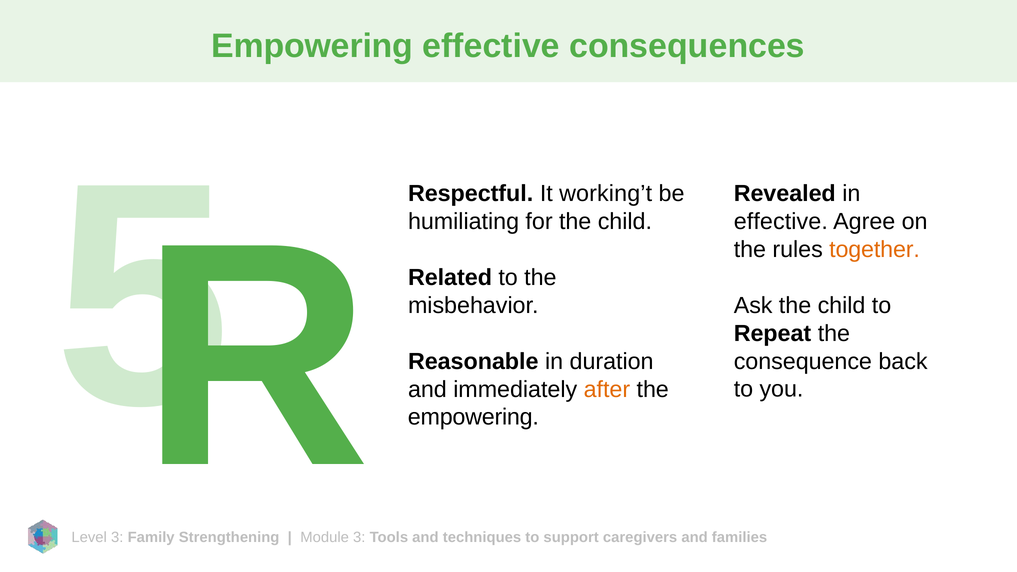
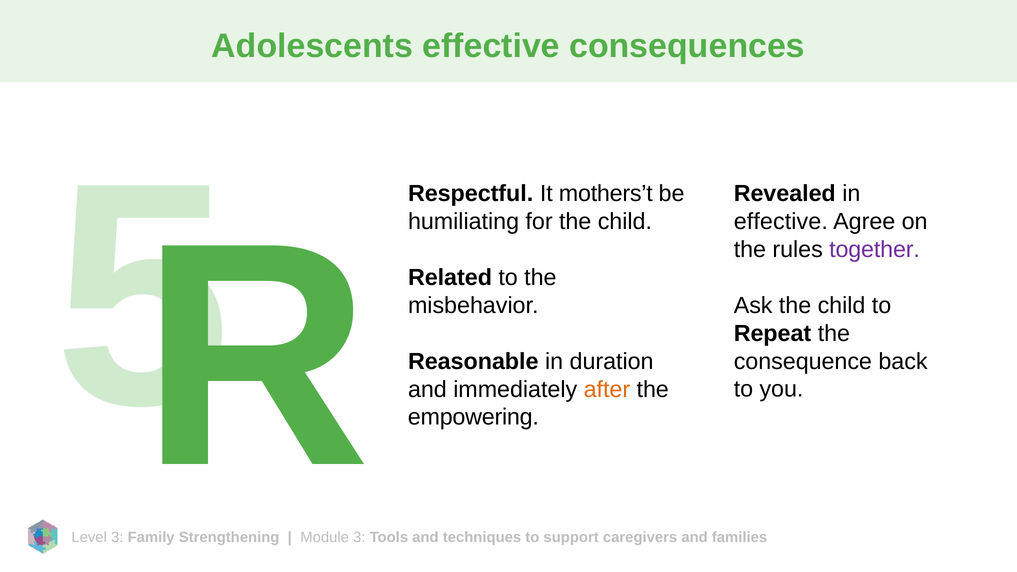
Empowering at (312, 46): Empowering -> Adolescents
working’t: working’t -> mothers’t
together colour: orange -> purple
